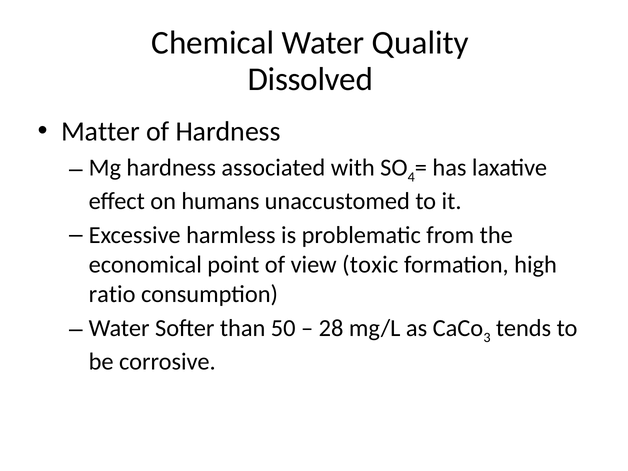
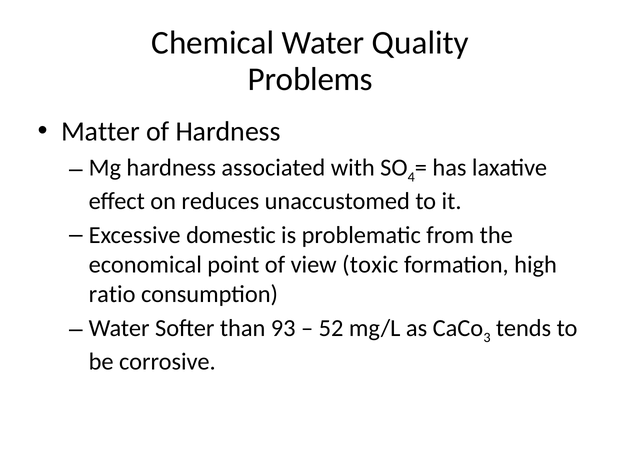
Dissolved: Dissolved -> Problems
humans: humans -> reduces
harmless: harmless -> domestic
50: 50 -> 93
28: 28 -> 52
